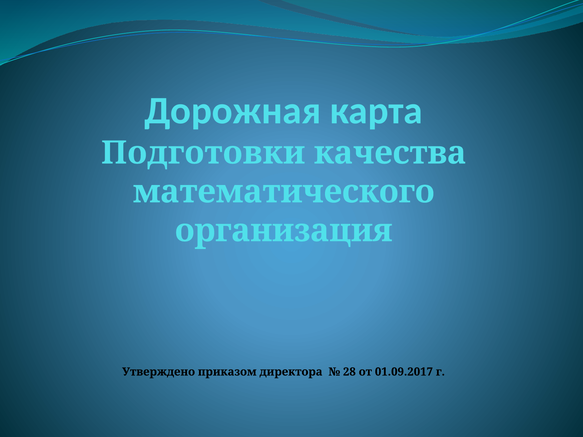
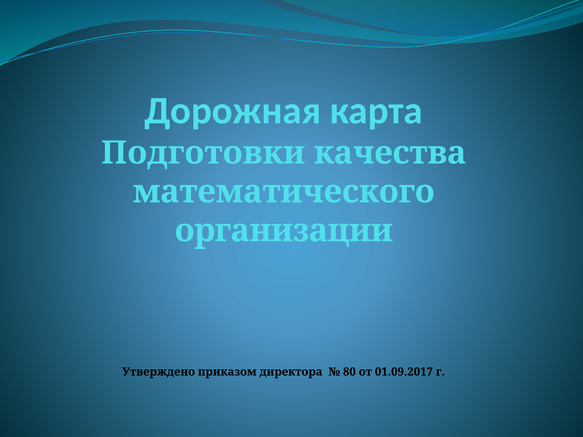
организация: организация -> организации
28: 28 -> 80
